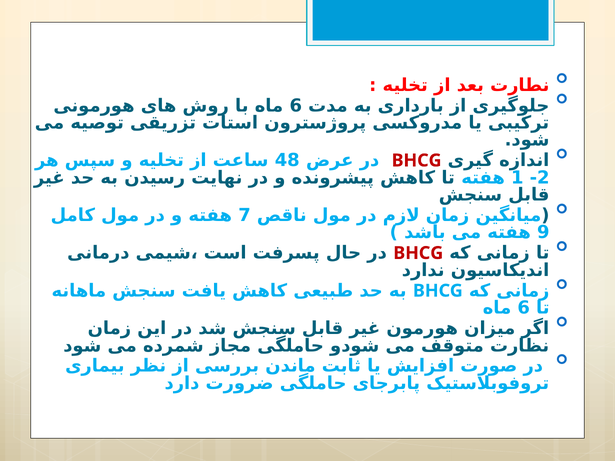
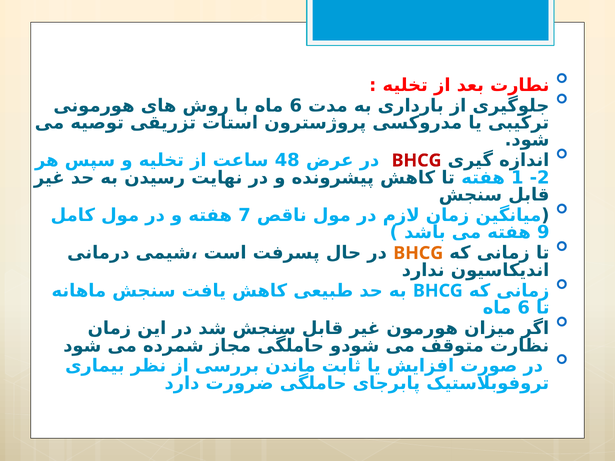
BHCG at (418, 253) colour: red -> orange
